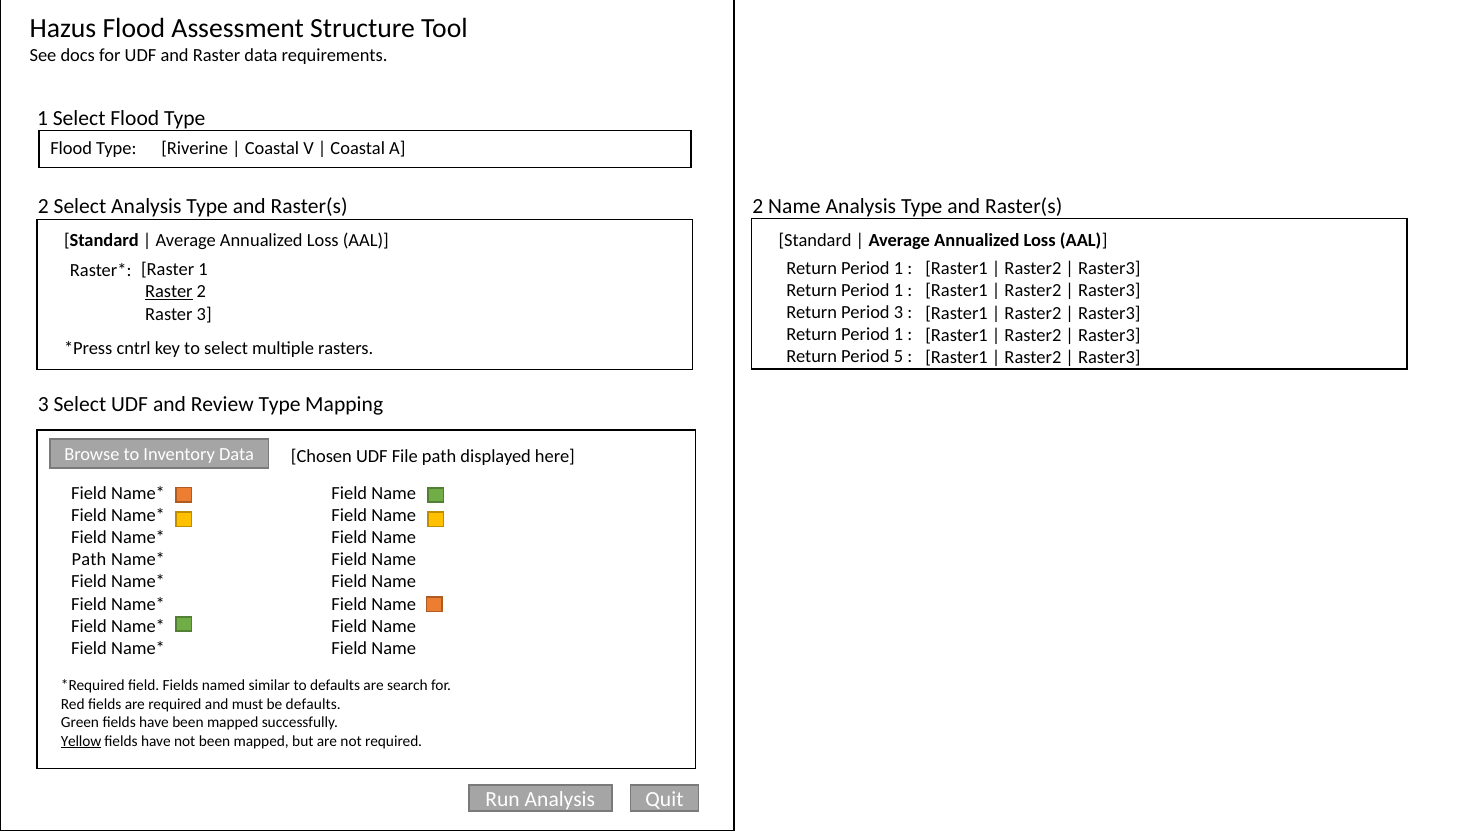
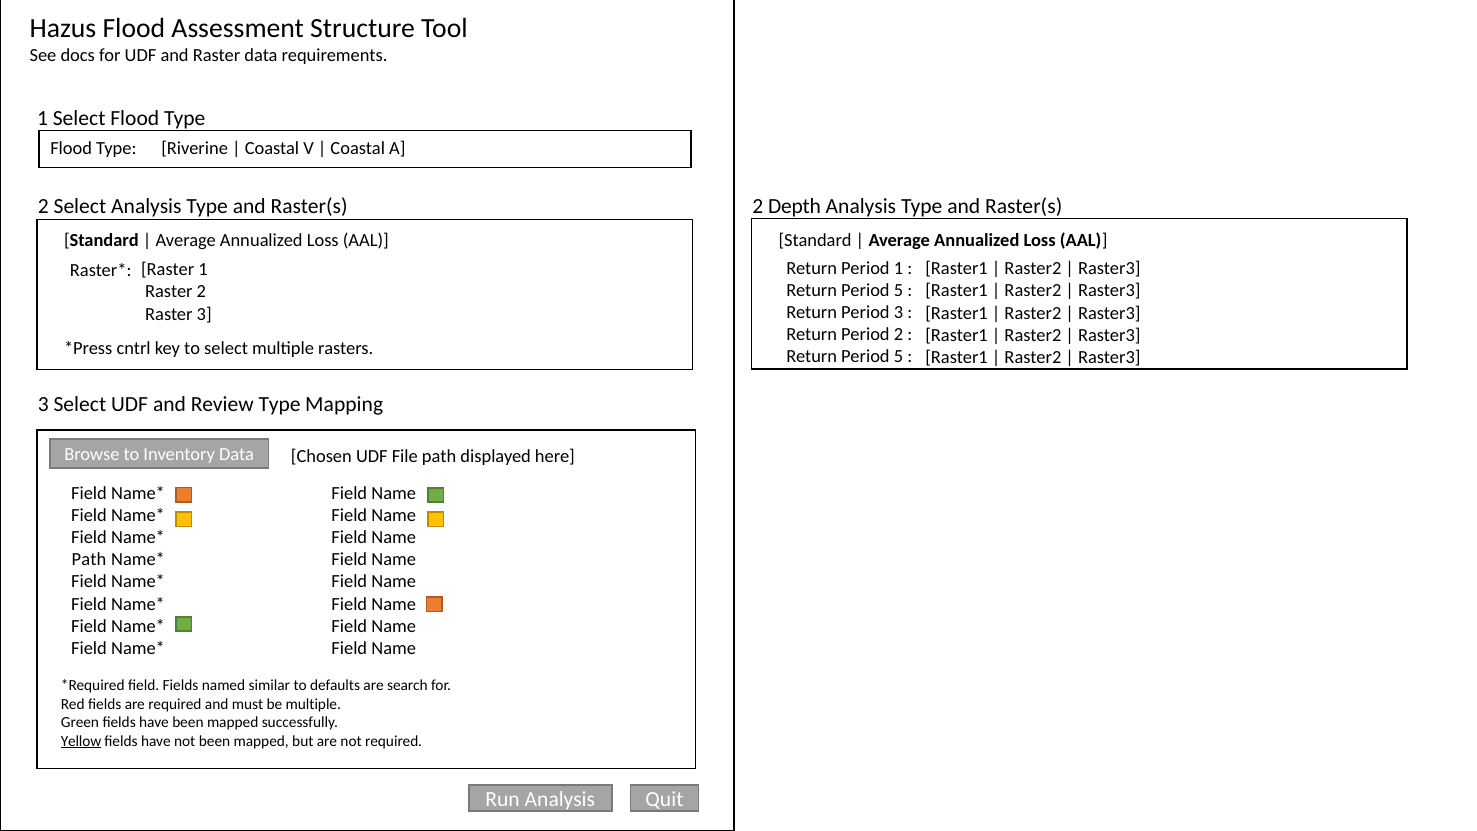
2 Name: Name -> Depth
1 at (898, 290): 1 -> 5
Raster at (169, 292) underline: present -> none
1 at (898, 335): 1 -> 2
be defaults: defaults -> multiple
